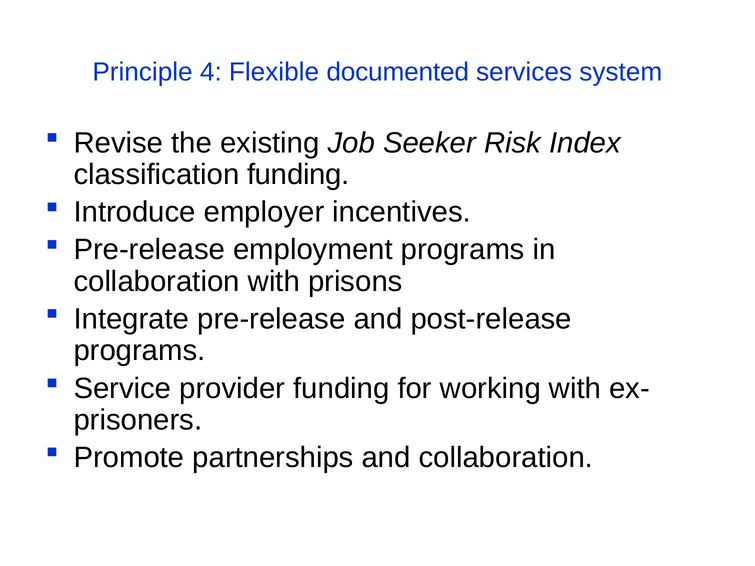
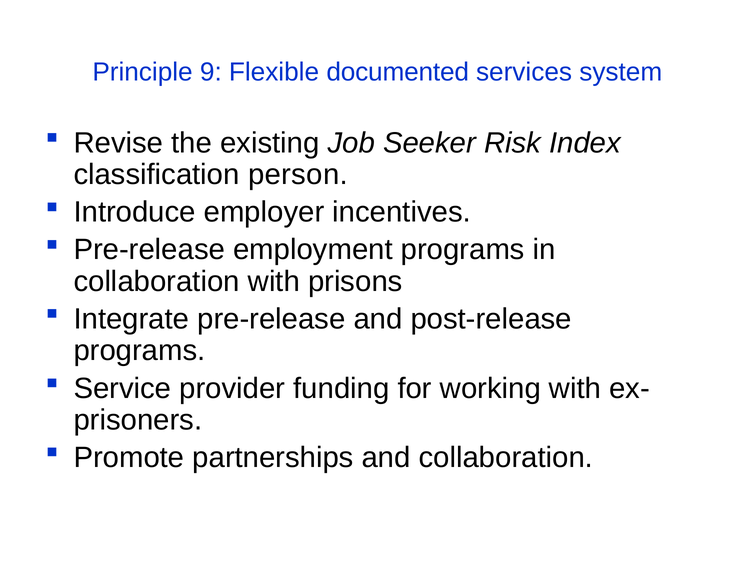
4: 4 -> 9
classification funding: funding -> person
